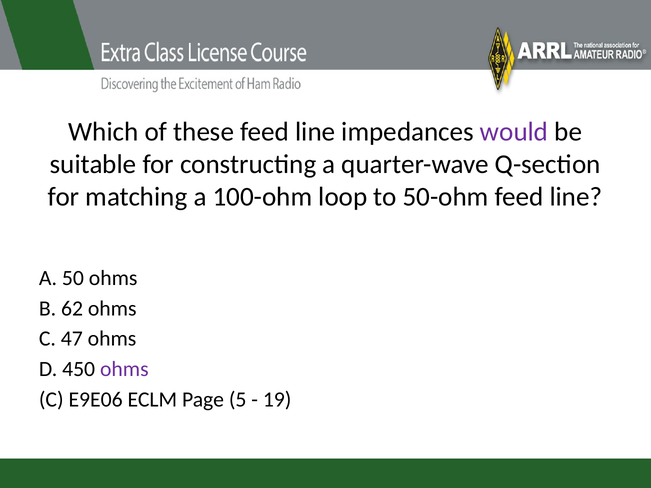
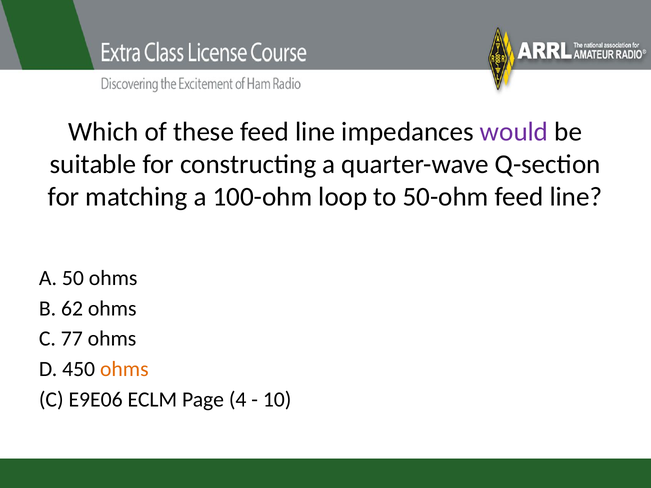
47: 47 -> 77
ohms at (124, 369) colour: purple -> orange
5: 5 -> 4
19: 19 -> 10
